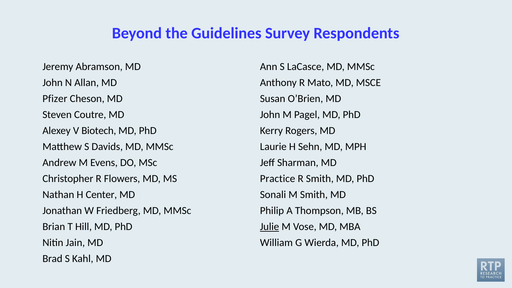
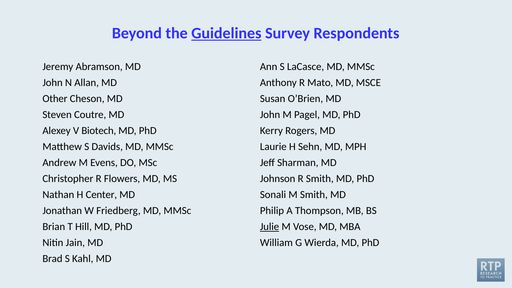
Guidelines underline: none -> present
Pfizer: Pfizer -> Other
Practice: Practice -> Johnson
